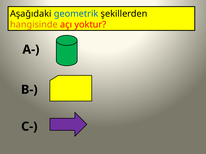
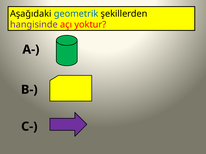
hangisinde colour: orange -> purple
